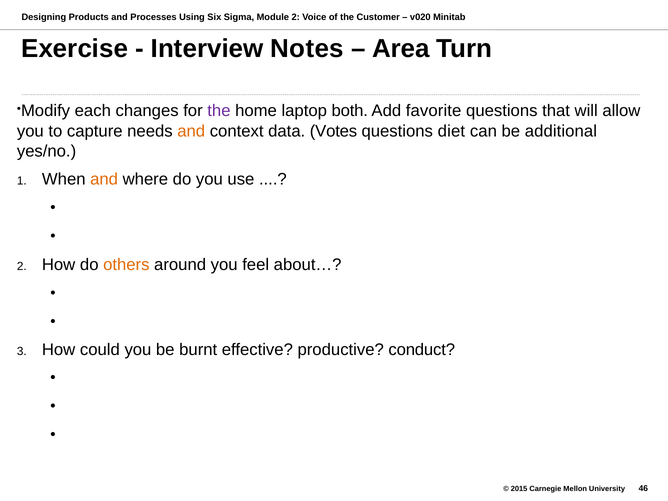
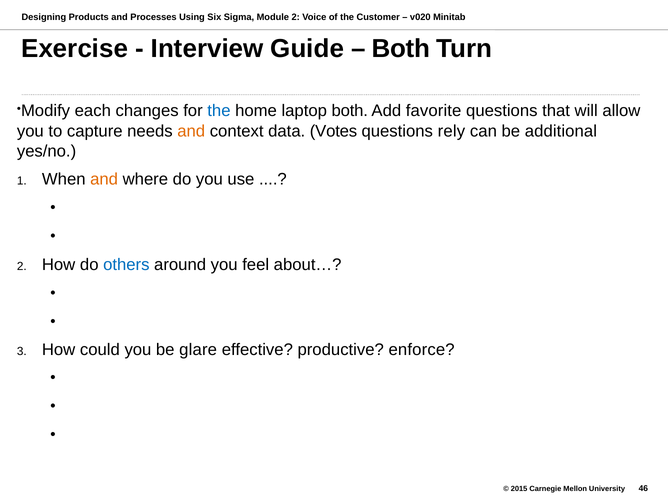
Notes: Notes -> Guide
Area at (401, 48): Area -> Both
the at (219, 111) colour: purple -> blue
diet: diet -> rely
others colour: orange -> blue
burnt: burnt -> glare
conduct: conduct -> enforce
